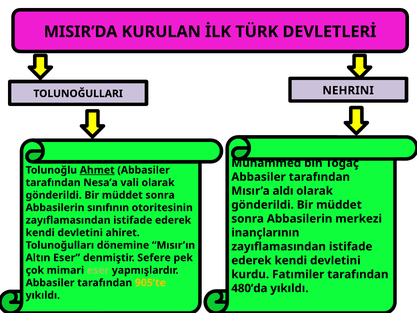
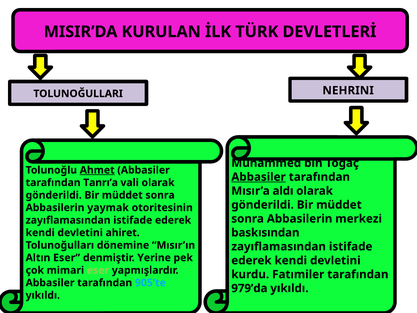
Abbasiler at (259, 177) underline: none -> present
Nesa’a: Nesa’a -> Tanrı’a
sınıfının: sınıfının -> yaymak
inançlarının: inançlarının -> baskısından
Sefere: Sefere -> Yerine
905’te colour: yellow -> light blue
480’da: 480’da -> 979’da
